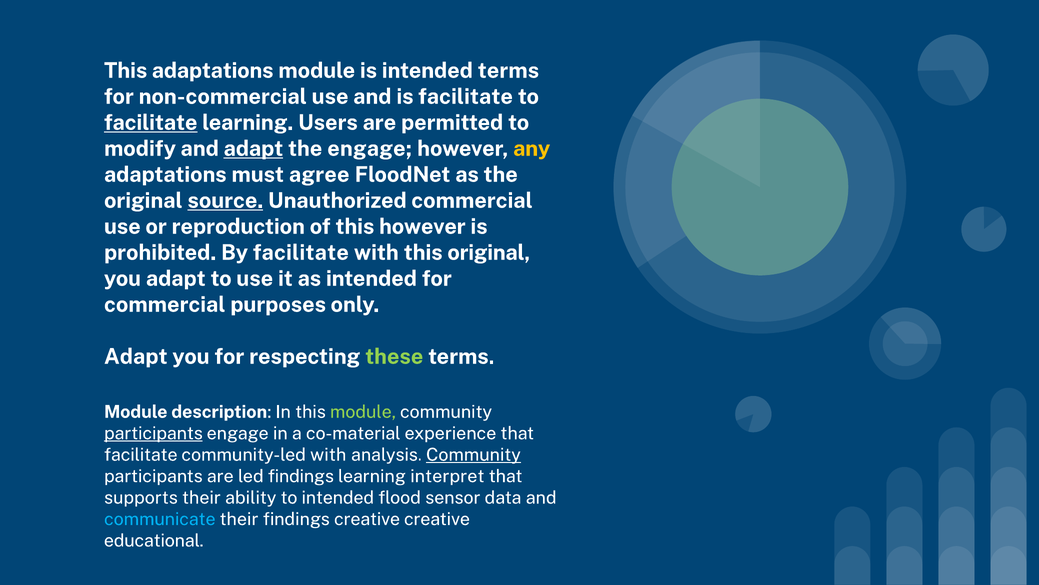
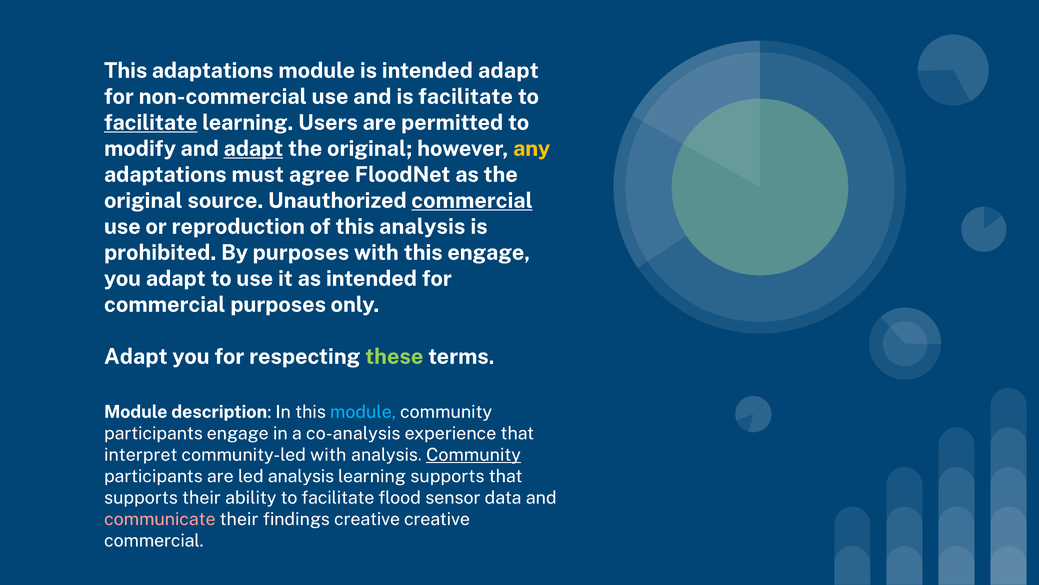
intended terms: terms -> adapt
engage at (370, 149): engage -> original
source underline: present -> none
commercial at (472, 200) underline: none -> present
this however: however -> analysis
By facilitate: facilitate -> purposes
this original: original -> engage
module at (363, 412) colour: light green -> light blue
participants at (153, 433) underline: present -> none
co-material: co-material -> co-analysis
facilitate at (141, 454): facilitate -> interpret
led findings: findings -> analysis
learning interpret: interpret -> supports
ability to intended: intended -> facilitate
communicate colour: light blue -> pink
educational at (154, 540): educational -> commercial
